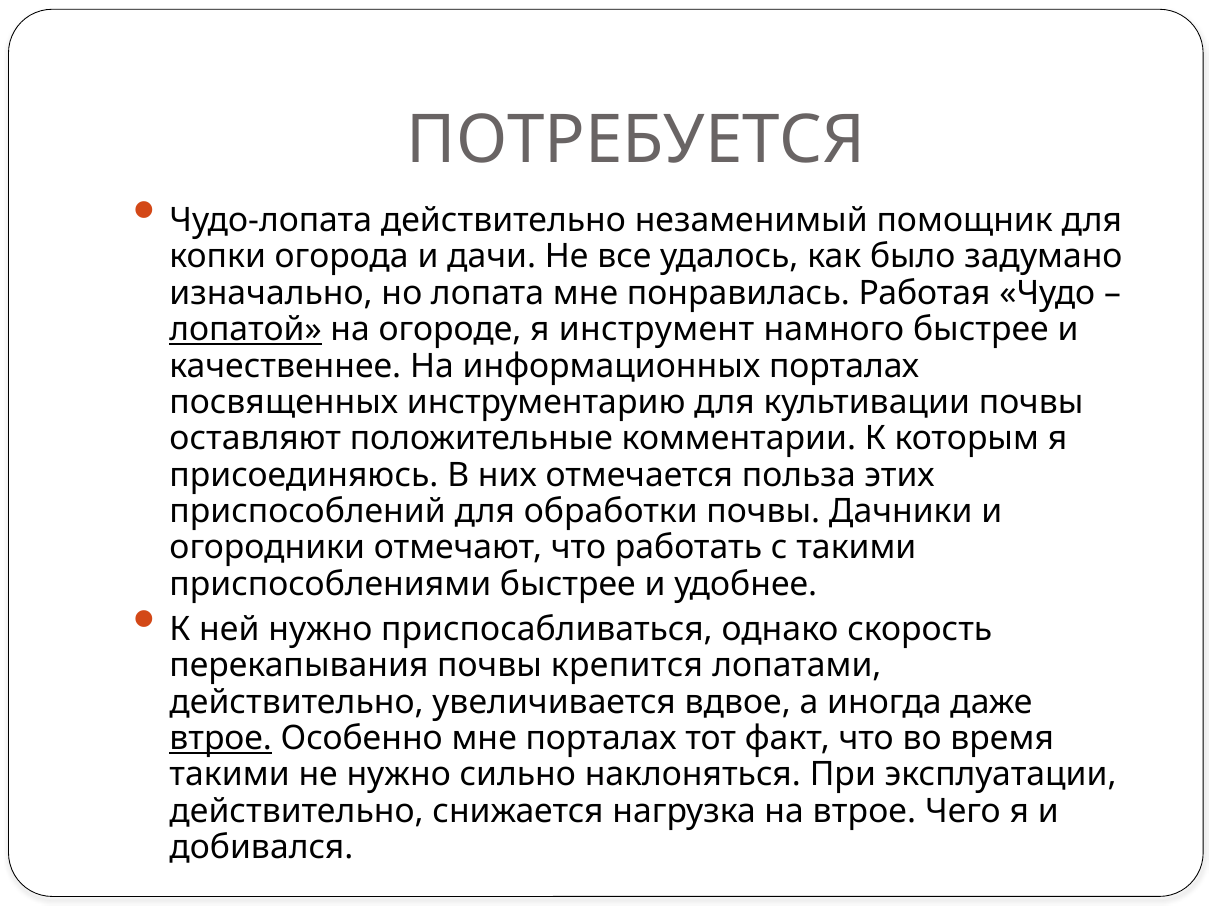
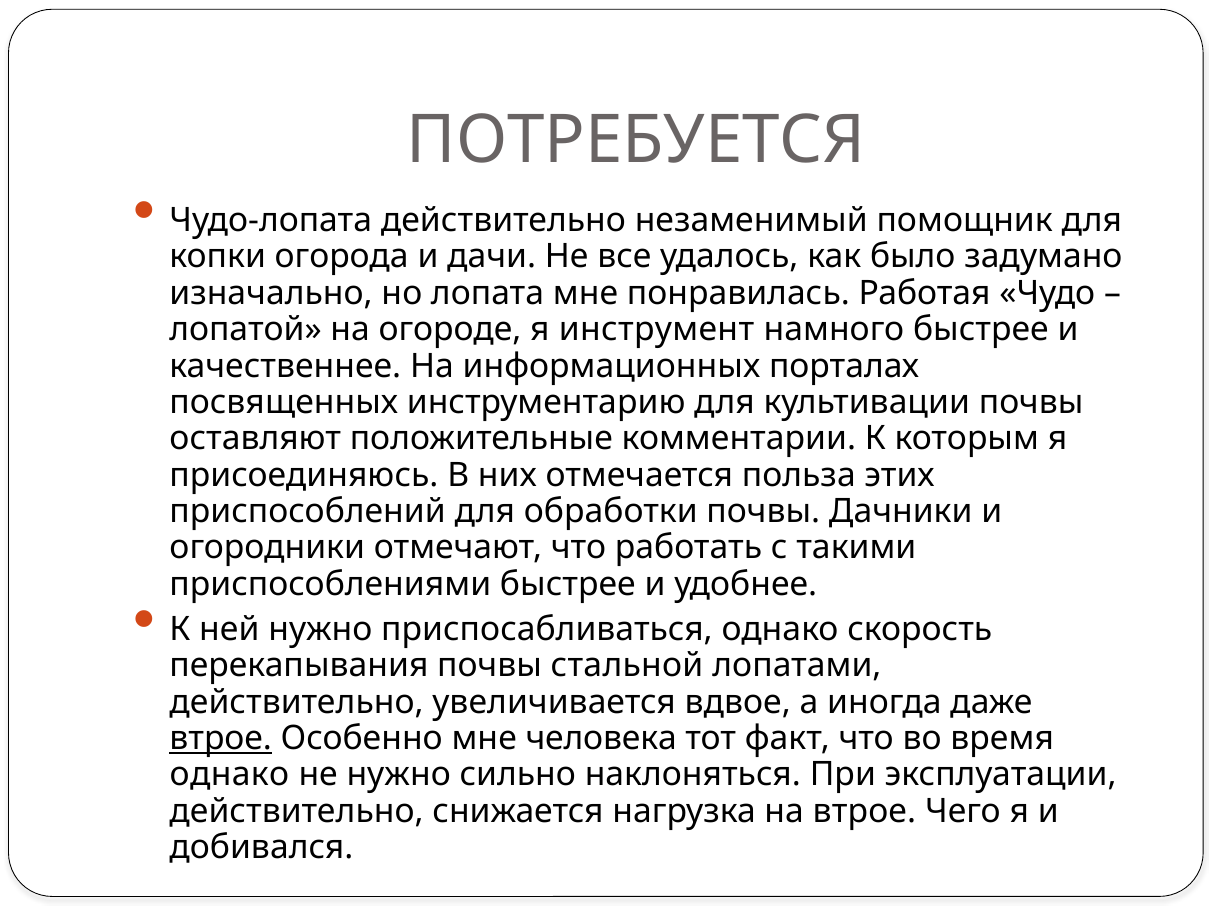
лопатой underline: present -> none
крепится: крепится -> стальной
мне порталах: порталах -> человека
такими at (230, 775): такими -> однако
